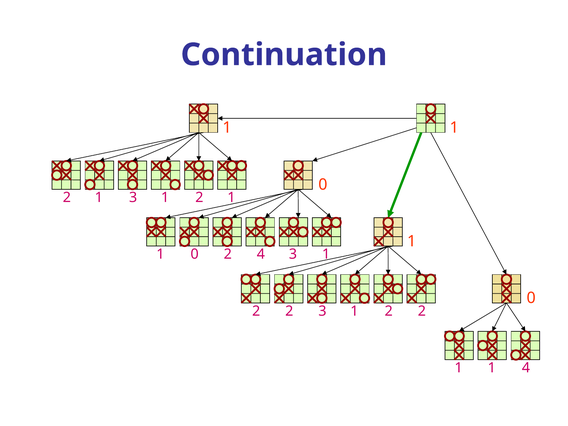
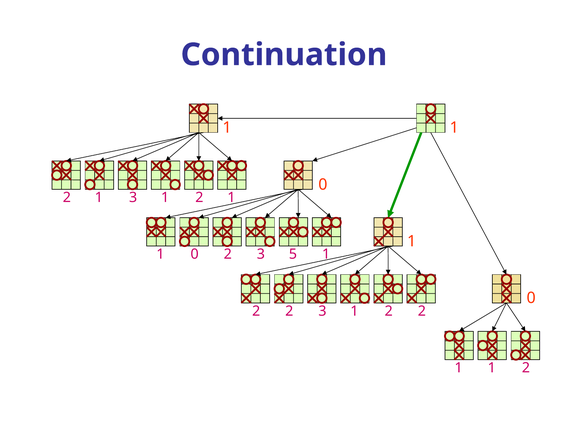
0 2 4: 4 -> 3
3 at (293, 254): 3 -> 5
4 at (526, 368): 4 -> 2
